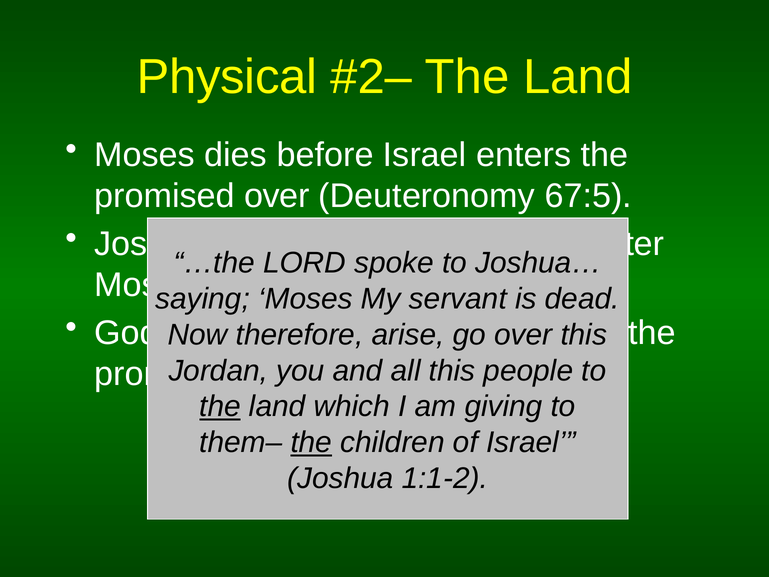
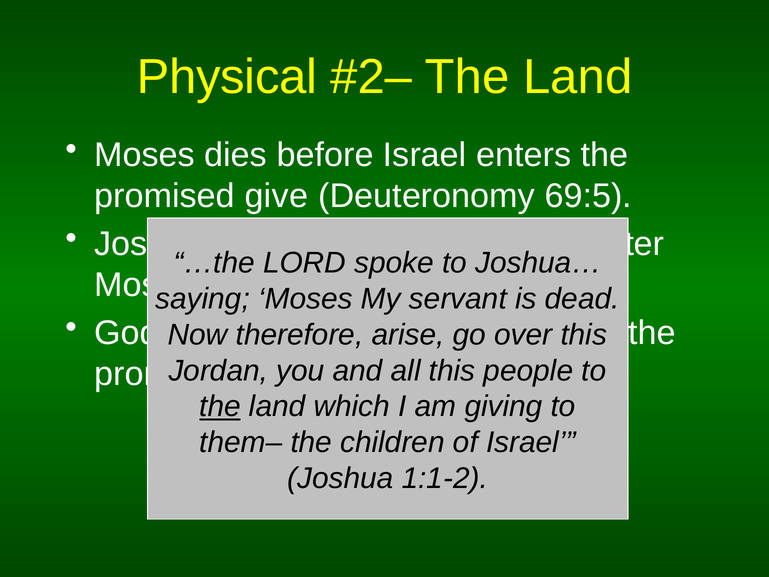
promised over: over -> give
67:5: 67:5 -> 69:5
the at (311, 442) underline: present -> none
